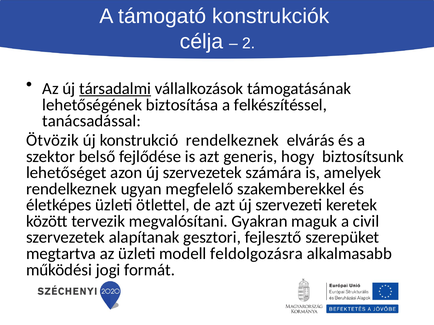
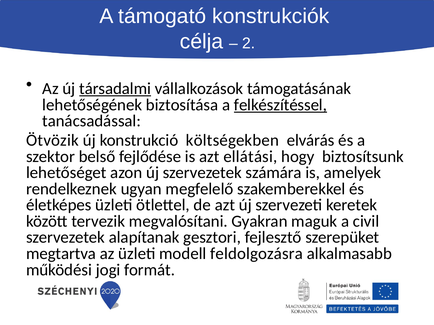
felkészítéssel underline: none -> present
konstrukció rendelkeznek: rendelkeznek -> költségekben
generis: generis -> ellátási
